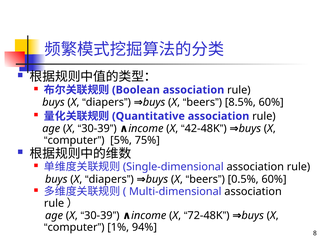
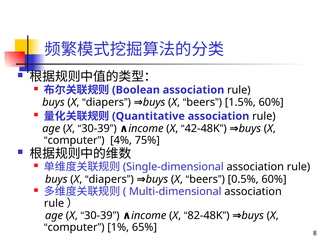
8.5%: 8.5% -> 1.5%
5%: 5% -> 4%
72-48K: 72-48K -> 82-48K
94%: 94% -> 65%
